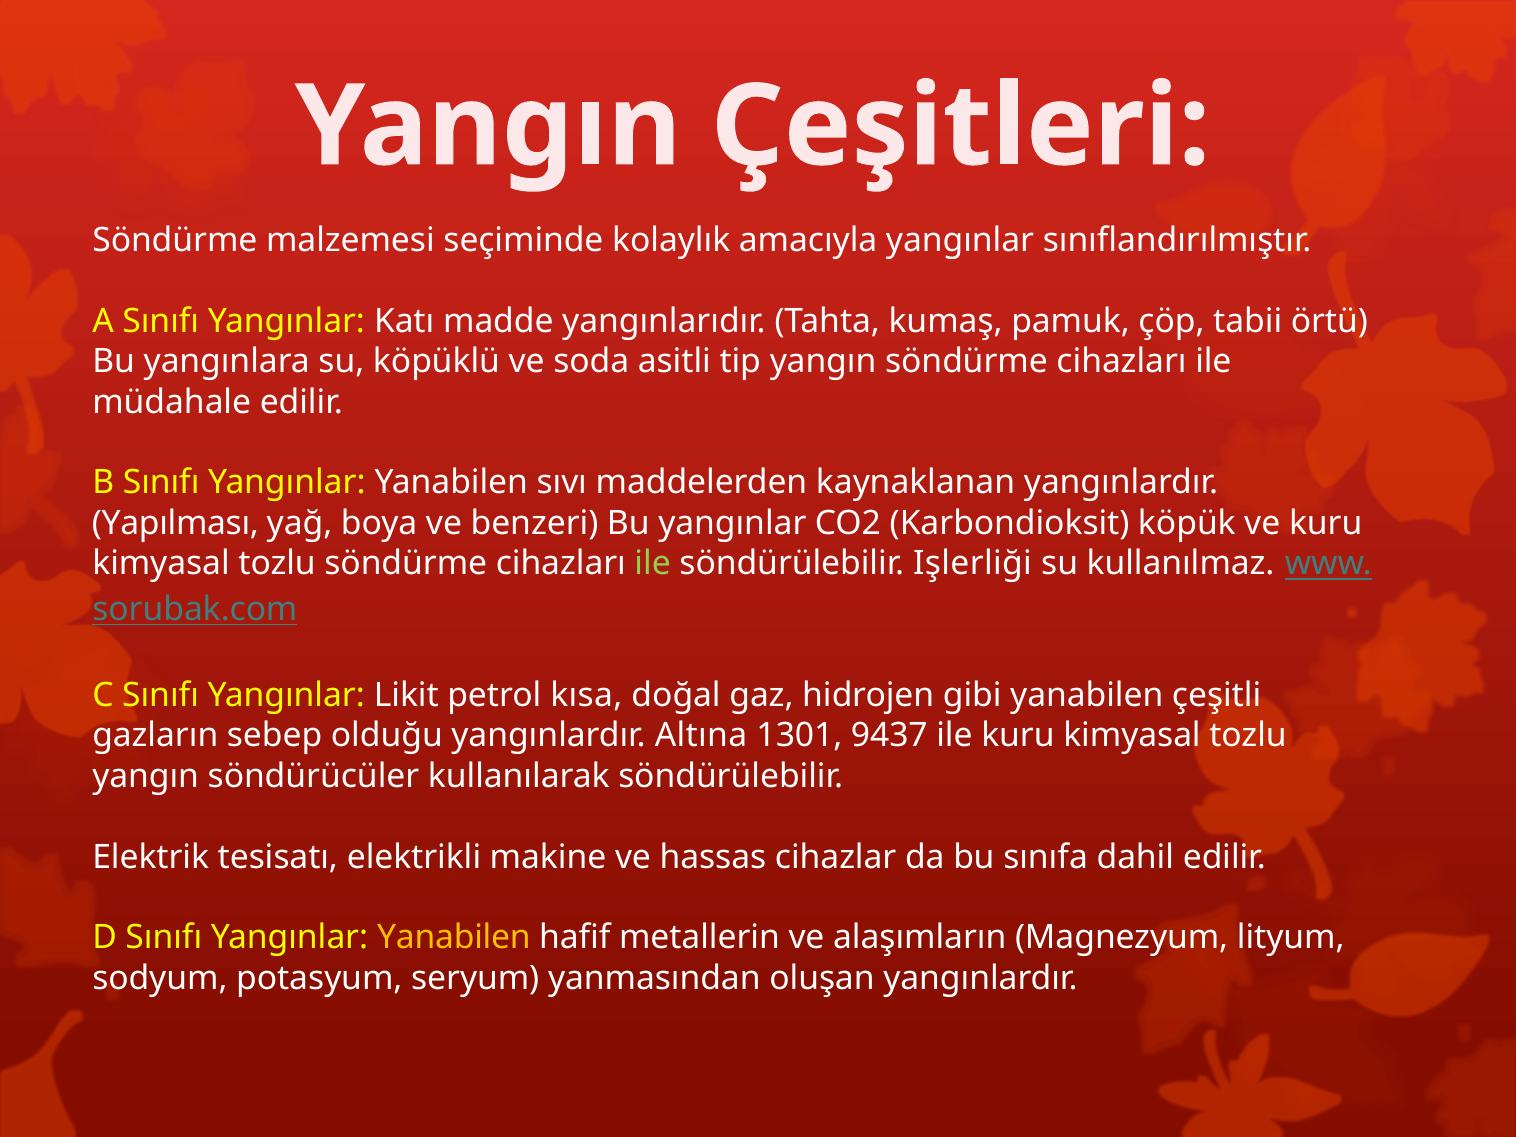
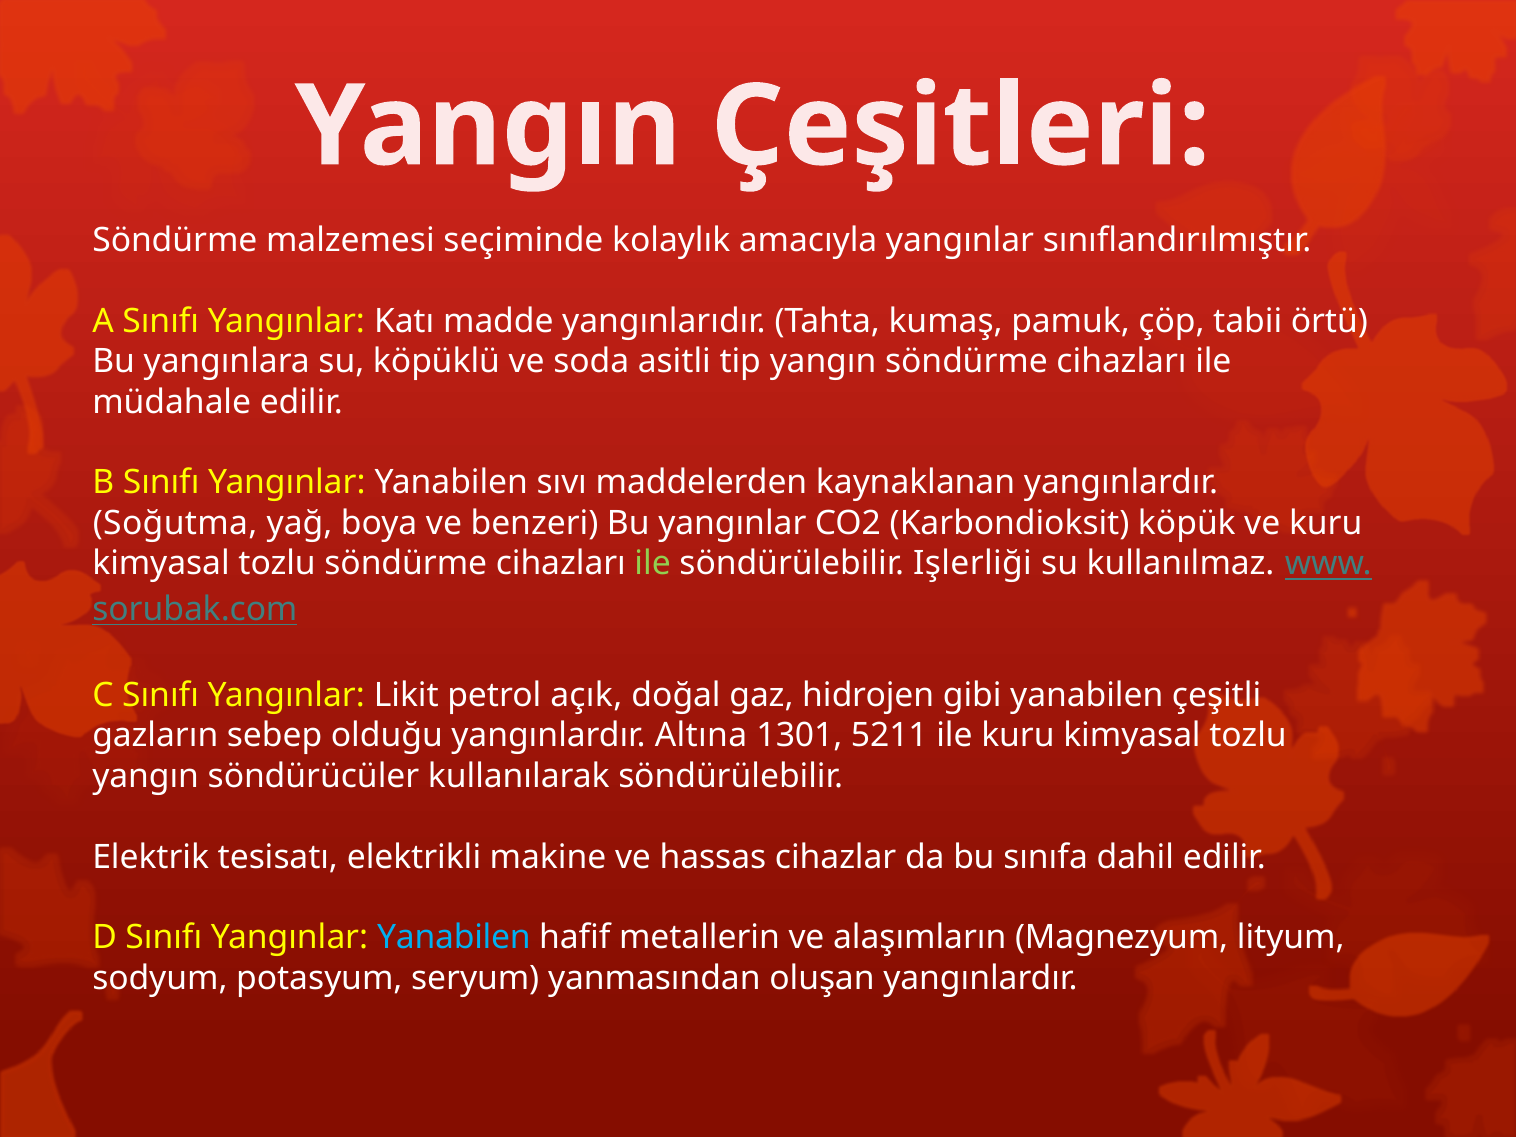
Yapılması: Yapılması -> Soğutma
kısa: kısa -> açık
9437: 9437 -> 5211
Yanabilen at (454, 938) colour: yellow -> light blue
